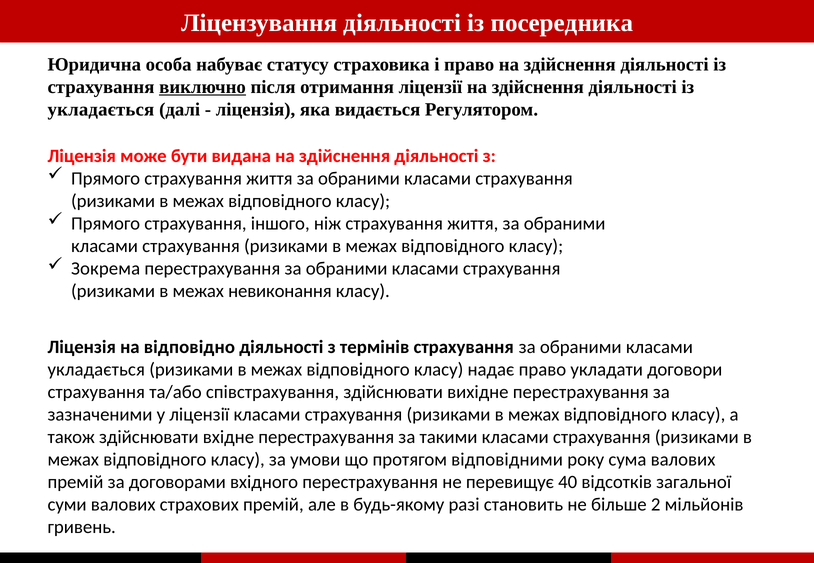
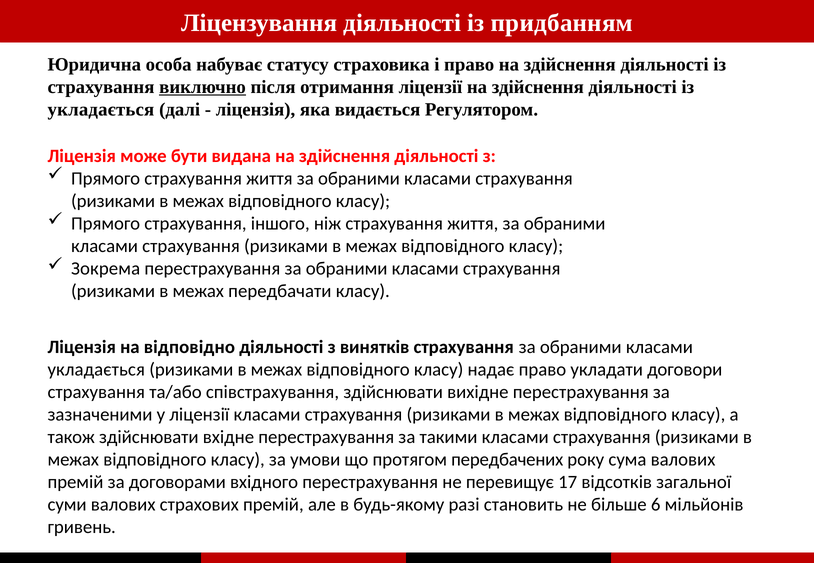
посередника: посередника -> придбанням
невиконання: невиконання -> передбачати
термінів: термінів -> винятків
відповідними: відповідними -> передбачених
40: 40 -> 17
2: 2 -> 6
